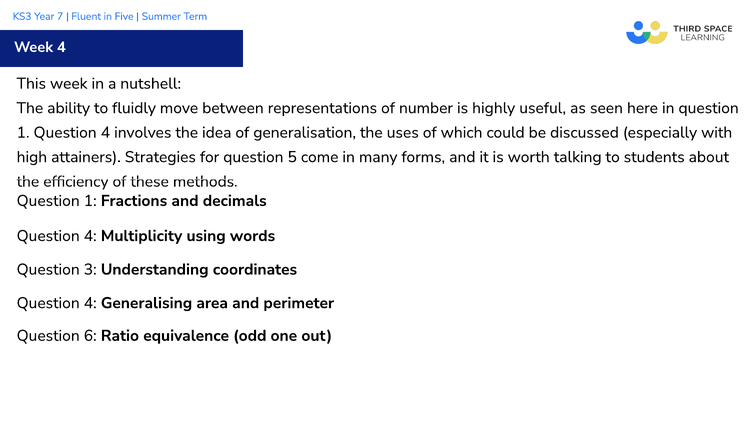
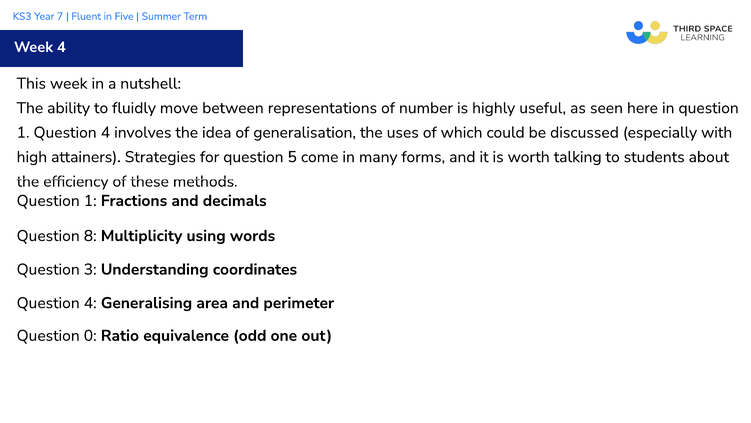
4 at (90, 236): 4 -> 8
6: 6 -> 0
